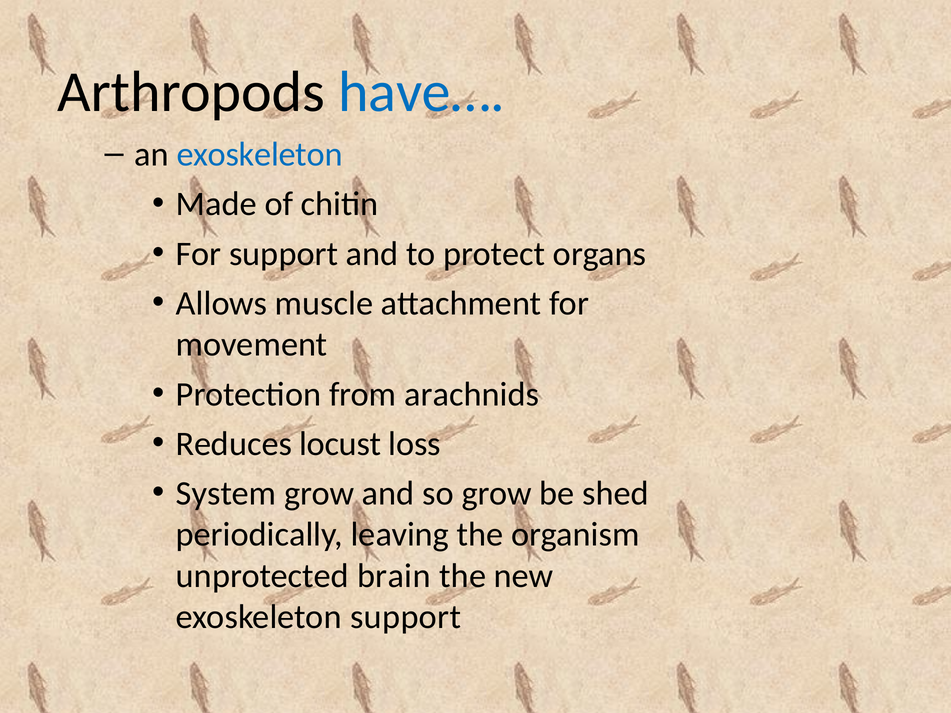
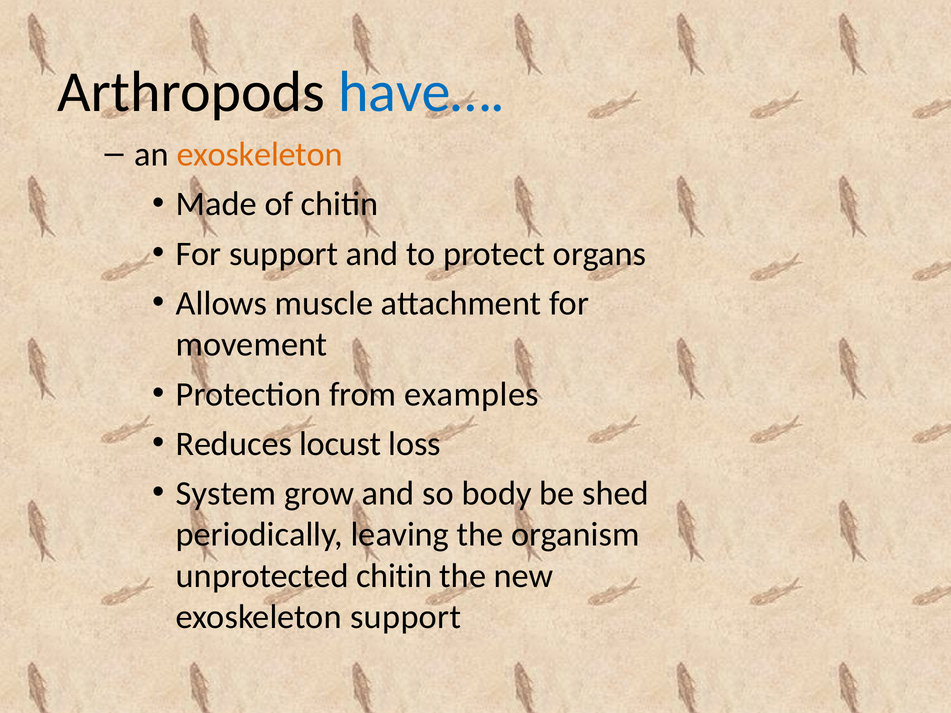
exoskeleton at (260, 155) colour: blue -> orange
arachnids: arachnids -> examples
so grow: grow -> body
unprotected brain: brain -> chitin
